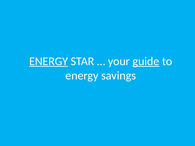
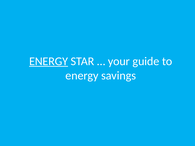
guide underline: present -> none
